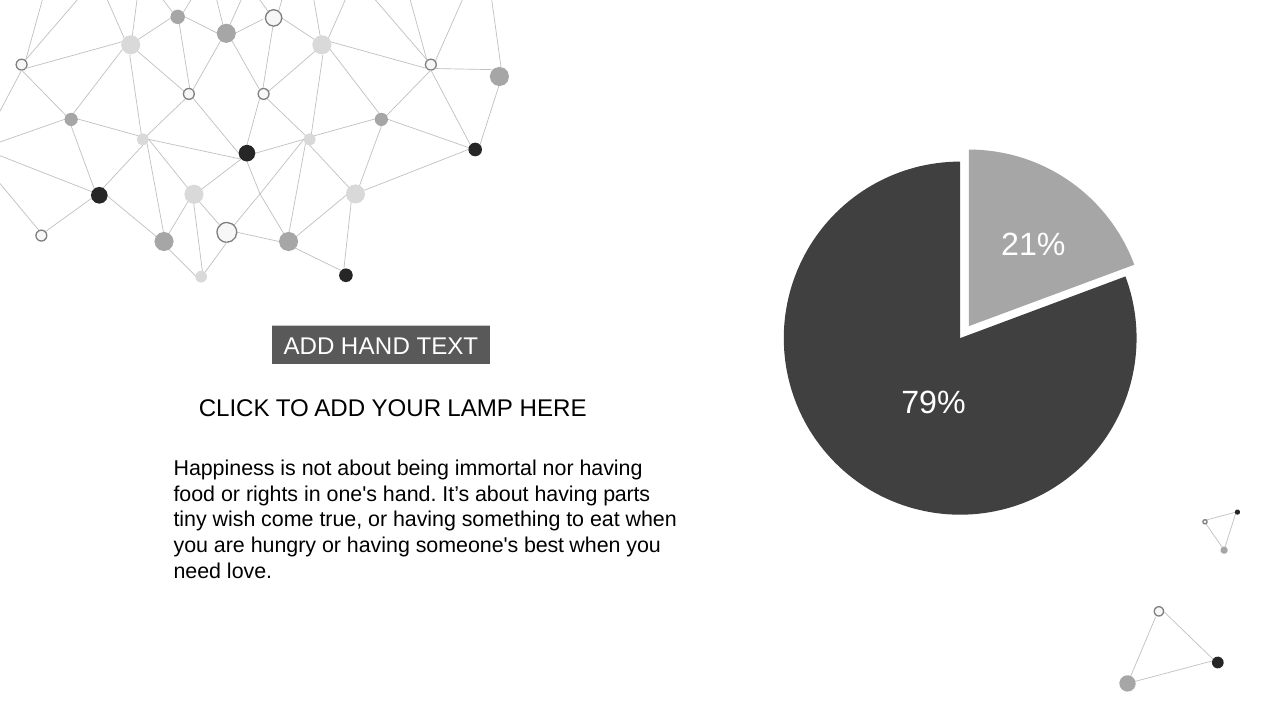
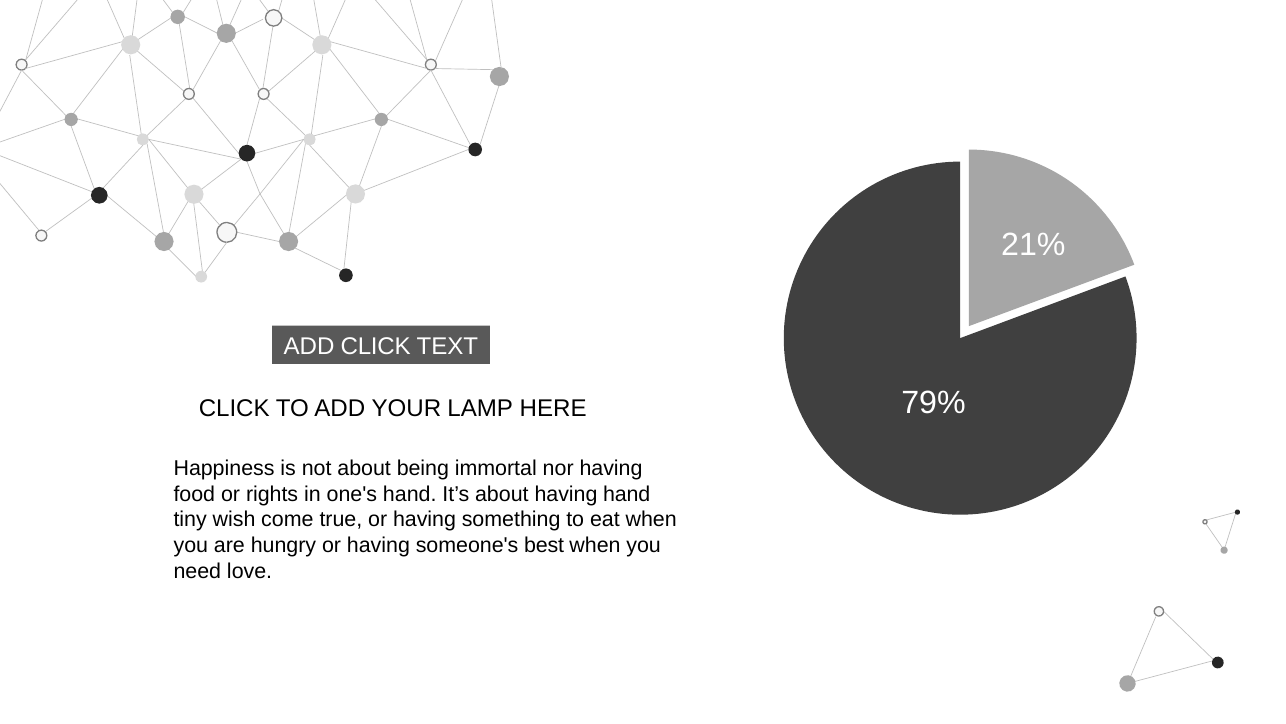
ADD HAND: HAND -> CLICK
having parts: parts -> hand
